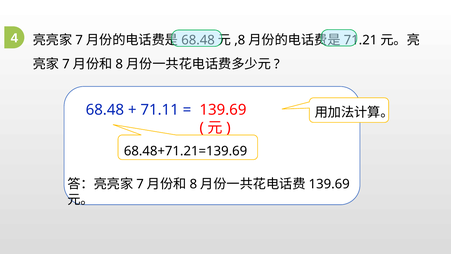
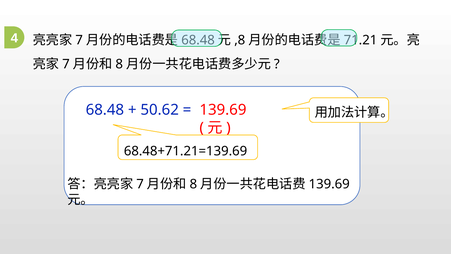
71.11: 71.11 -> 50.62
